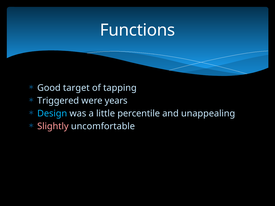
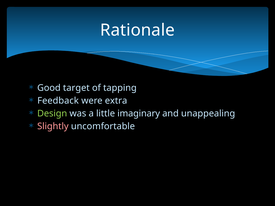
Functions: Functions -> Rationale
Triggered: Triggered -> Feedback
years: years -> extra
Design colour: light blue -> light green
percentile: percentile -> imaginary
